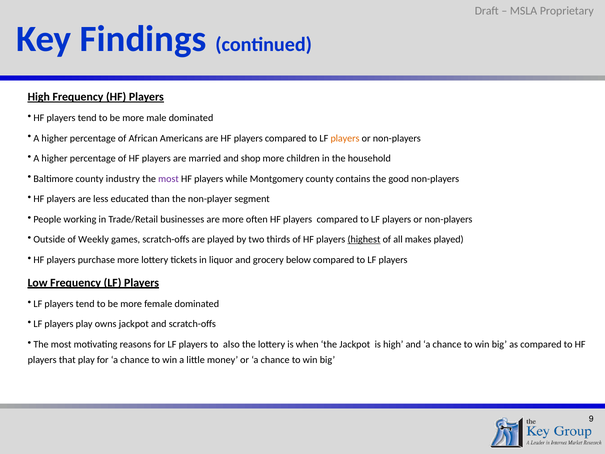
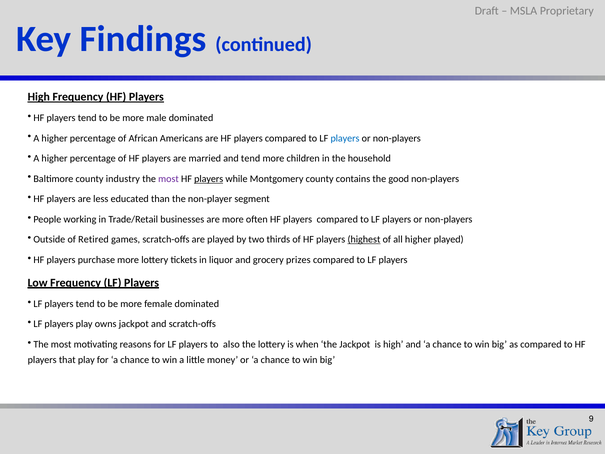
players at (345, 138) colour: orange -> blue
and shop: shop -> tend
players at (209, 179) underline: none -> present
Weekly: Weekly -> Retired
all makes: makes -> higher
below: below -> prizes
